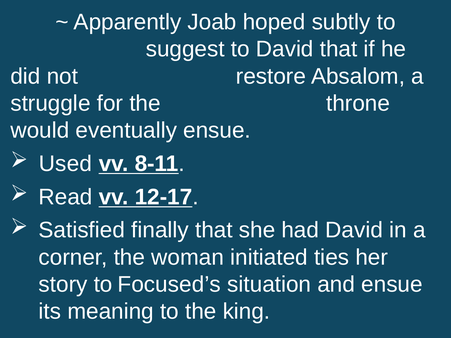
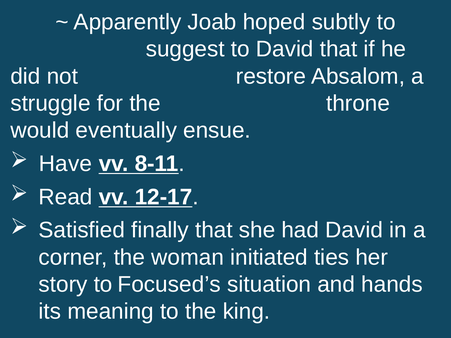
Used: Used -> Have
and ensue: ensue -> hands
